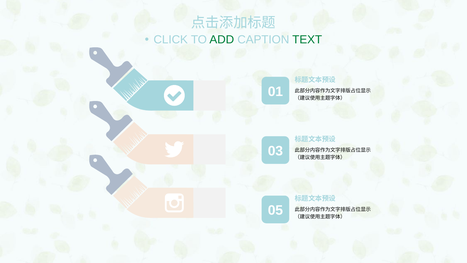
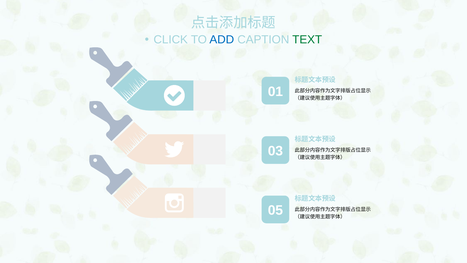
ADD colour: green -> blue
